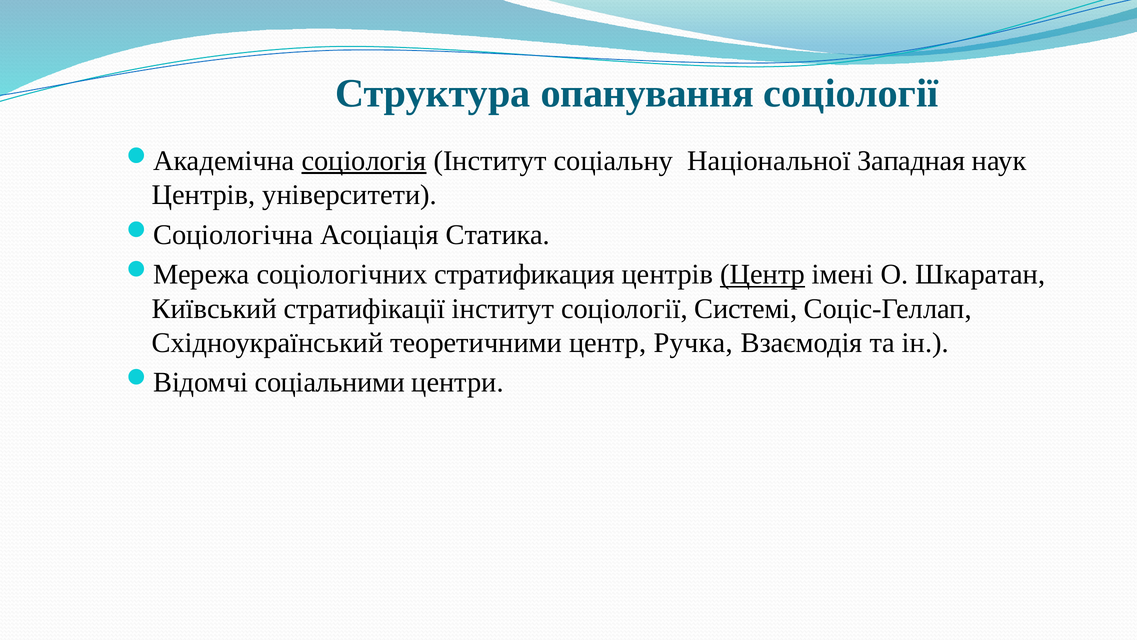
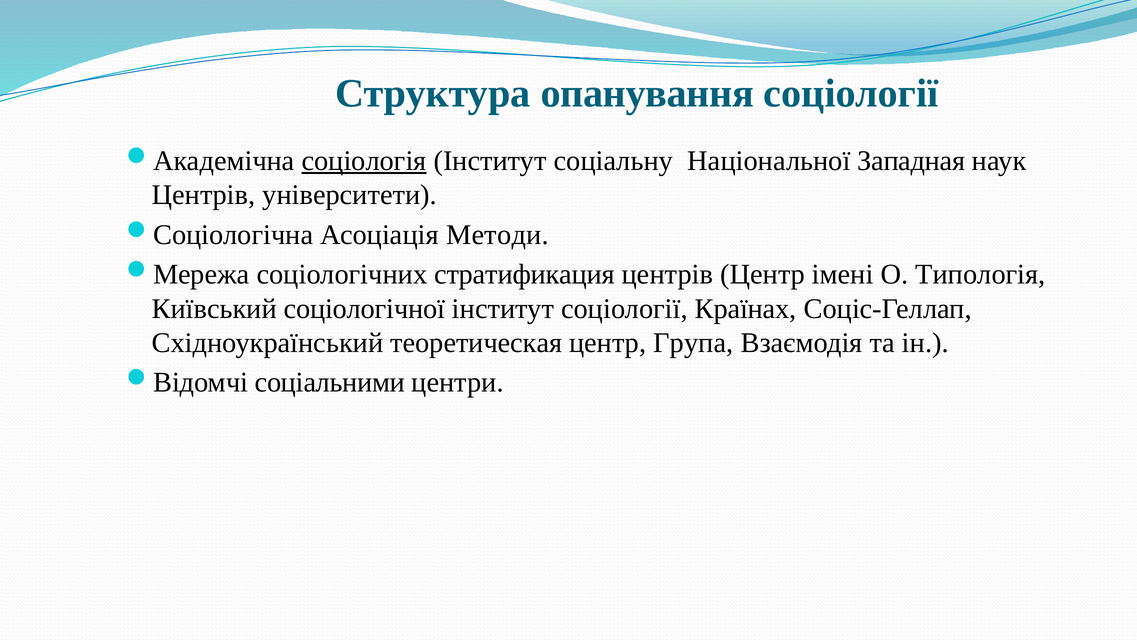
Статика: Статика -> Методи
Центр at (762, 274) underline: present -> none
Шкаратан: Шкаратан -> Типологія
стратифікації: стратифікації -> соціологічної
Системі: Системі -> Країнах
теоретичними: теоретичними -> теоретическая
Ручка: Ручка -> Група
